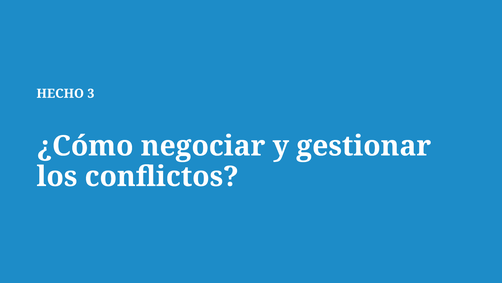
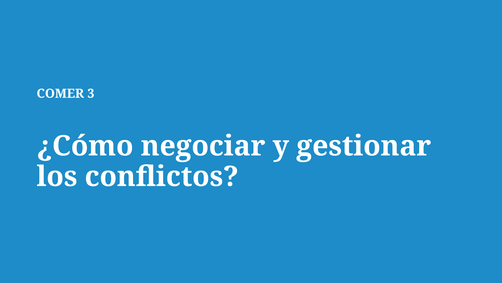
HECHO: HECHO -> COMER
